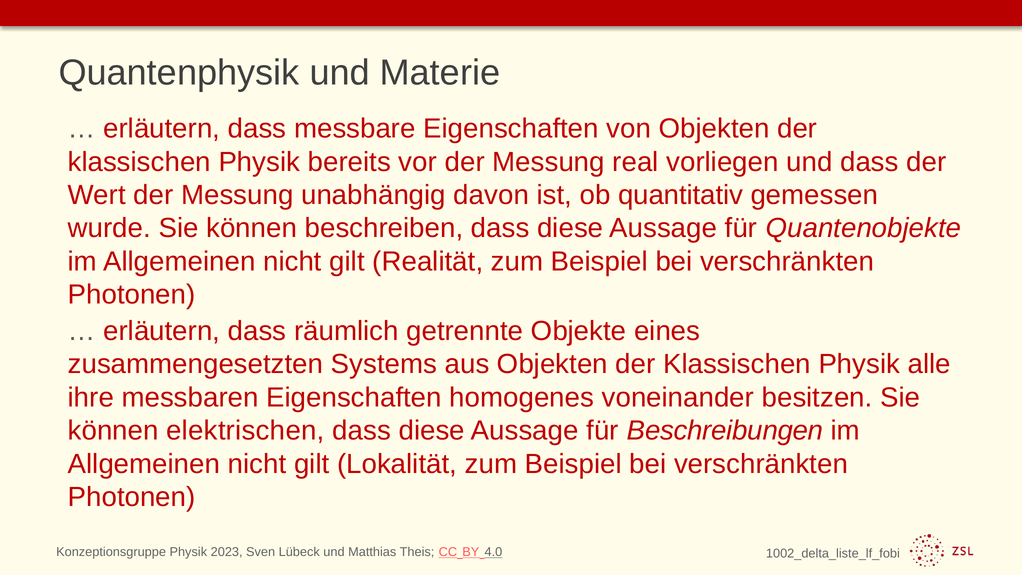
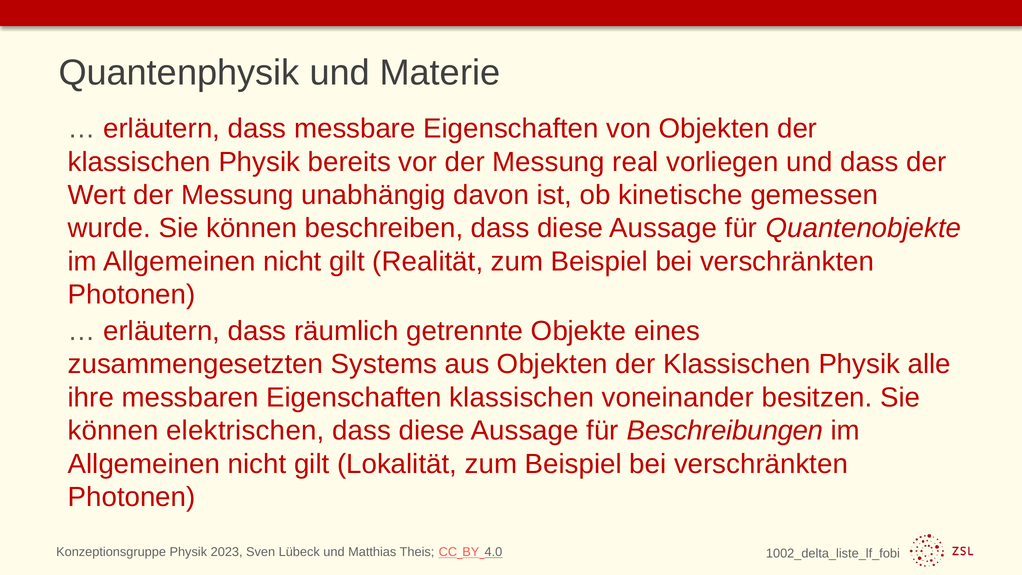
quantitativ: quantitativ -> kinetische
Eigenschaften homogenes: homogenes -> klassischen
